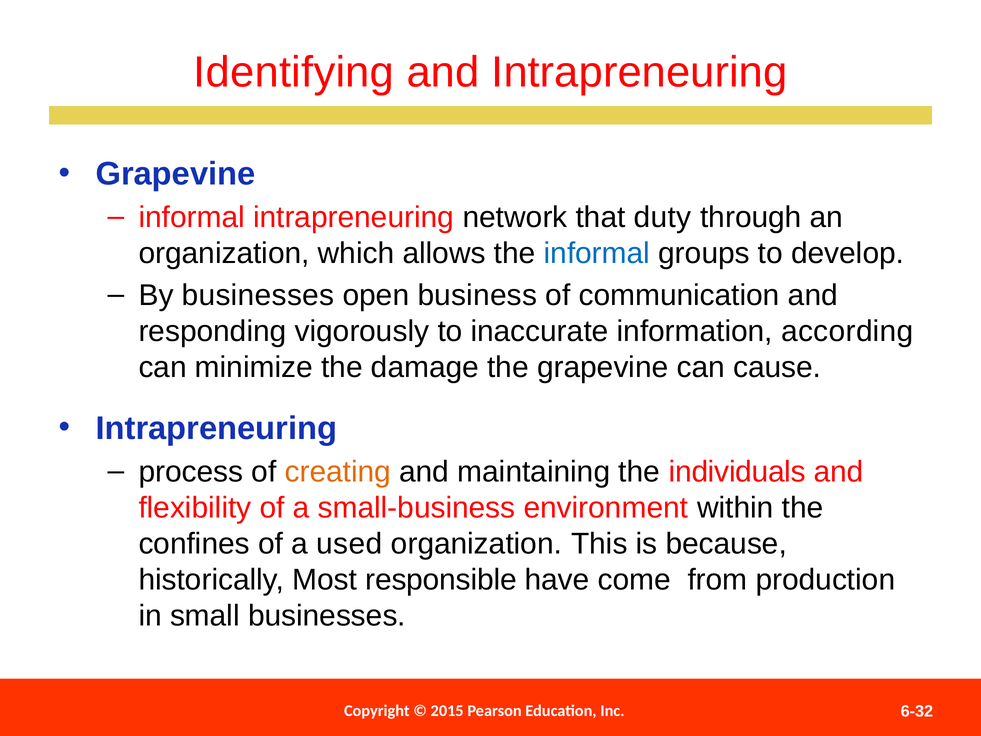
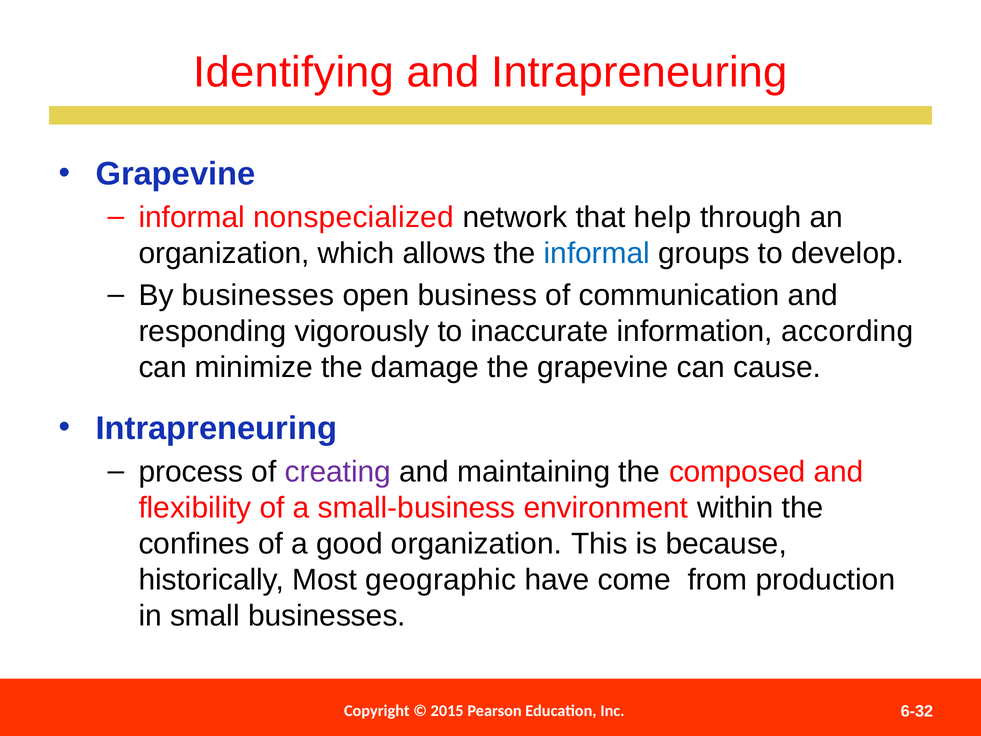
informal intrapreneuring: intrapreneuring -> nonspecialized
duty: duty -> help
creating colour: orange -> purple
individuals: individuals -> composed
used: used -> good
responsible: responsible -> geographic
